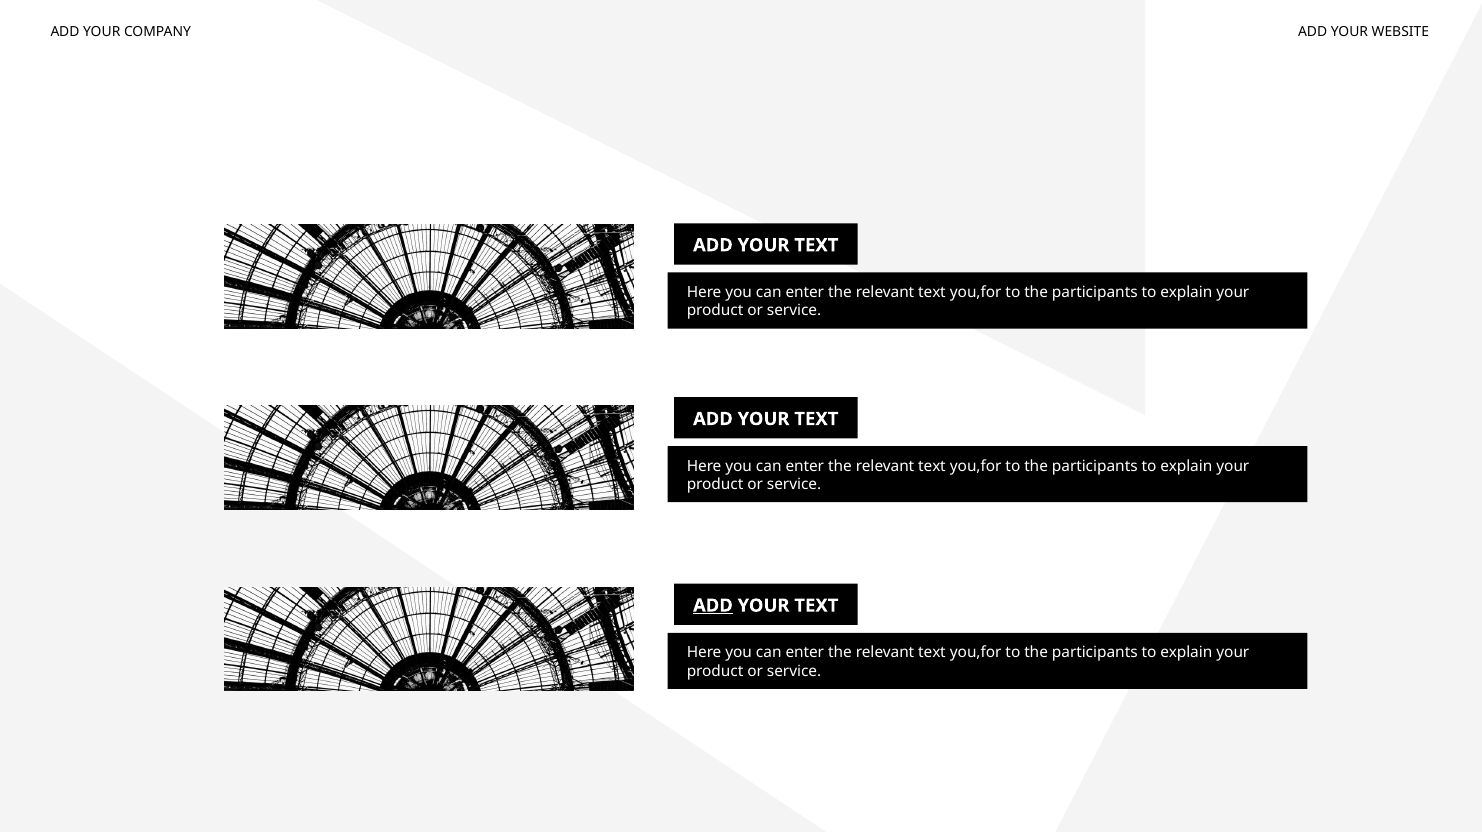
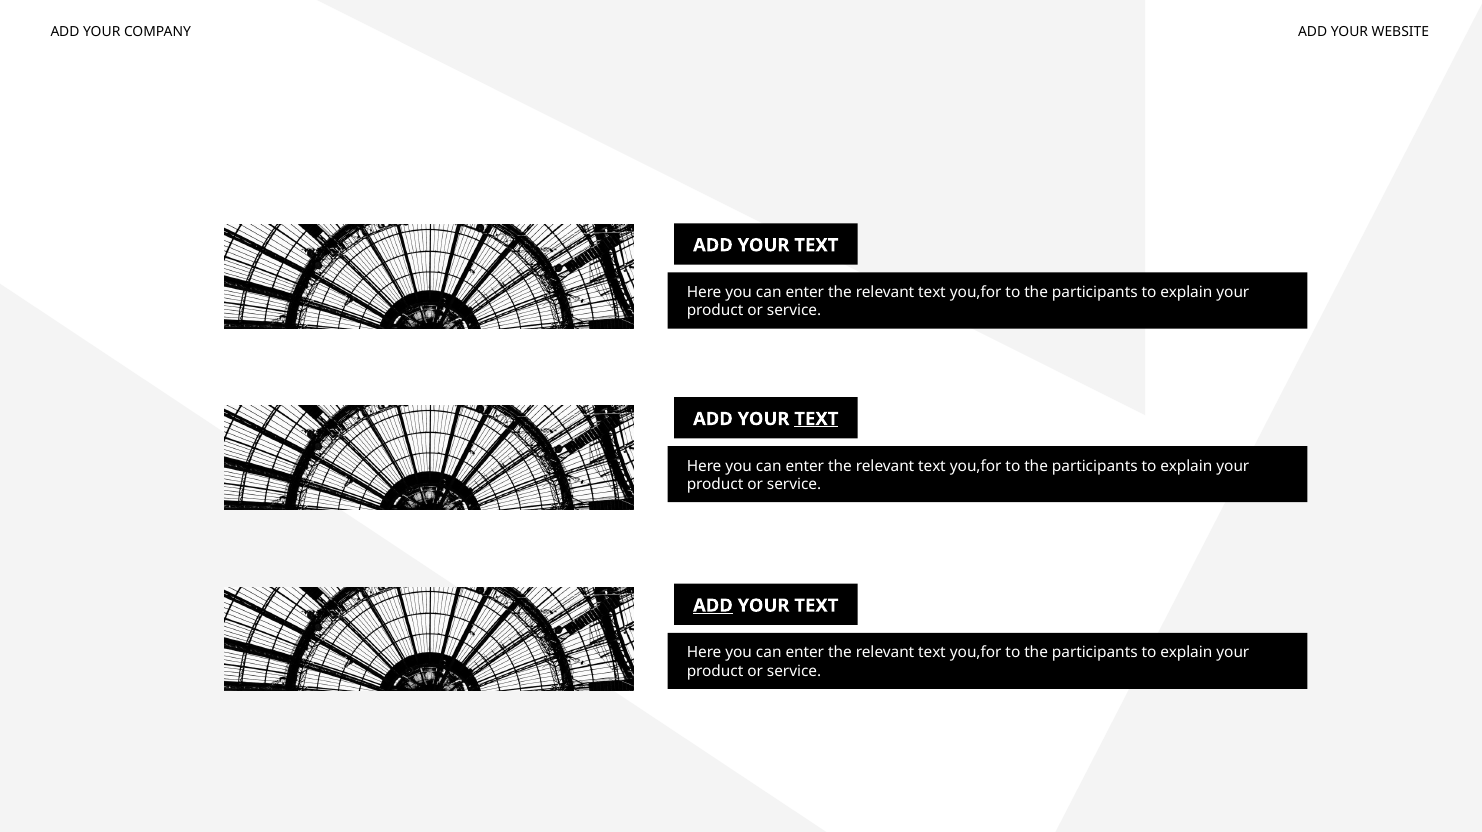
TEXT at (816, 419) underline: none -> present
